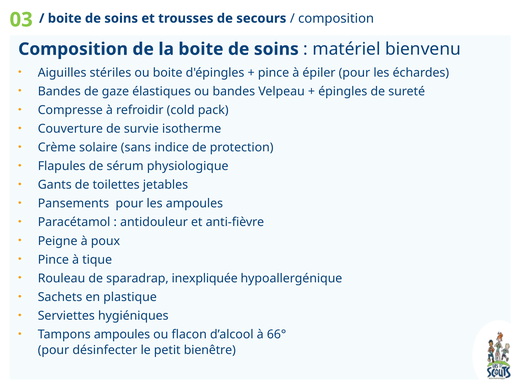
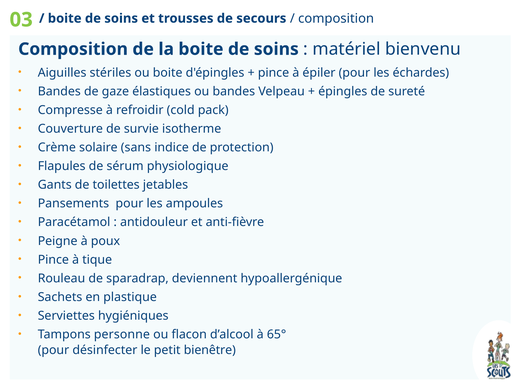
inexpliquée: inexpliquée -> deviennent
Tampons ampoules: ampoules -> personne
66°: 66° -> 65°
